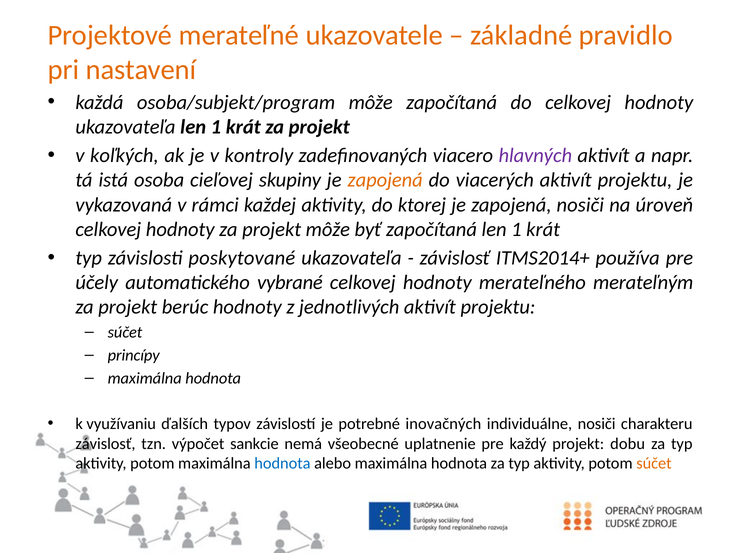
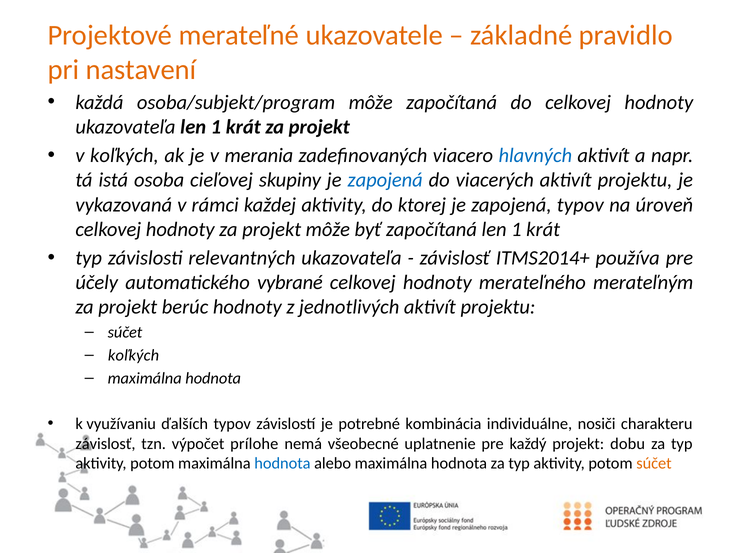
kontroly: kontroly -> merania
hlavných colour: purple -> blue
zapojená at (385, 180) colour: orange -> blue
zapojená nosiči: nosiči -> typov
poskytované: poskytované -> relevantných
princípy at (134, 356): princípy -> koľkých
inovačných: inovačných -> kombinácia
sankcie: sankcie -> prílohe
